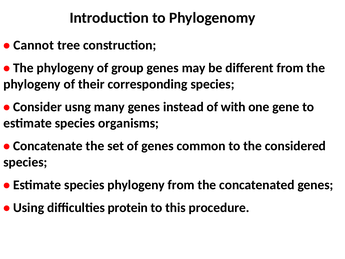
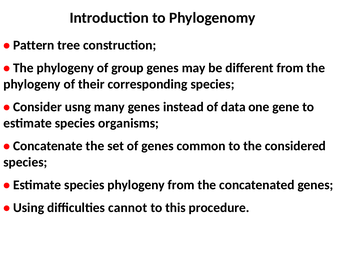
Cannot: Cannot -> Pattern
with: with -> data
protein: protein -> cannot
